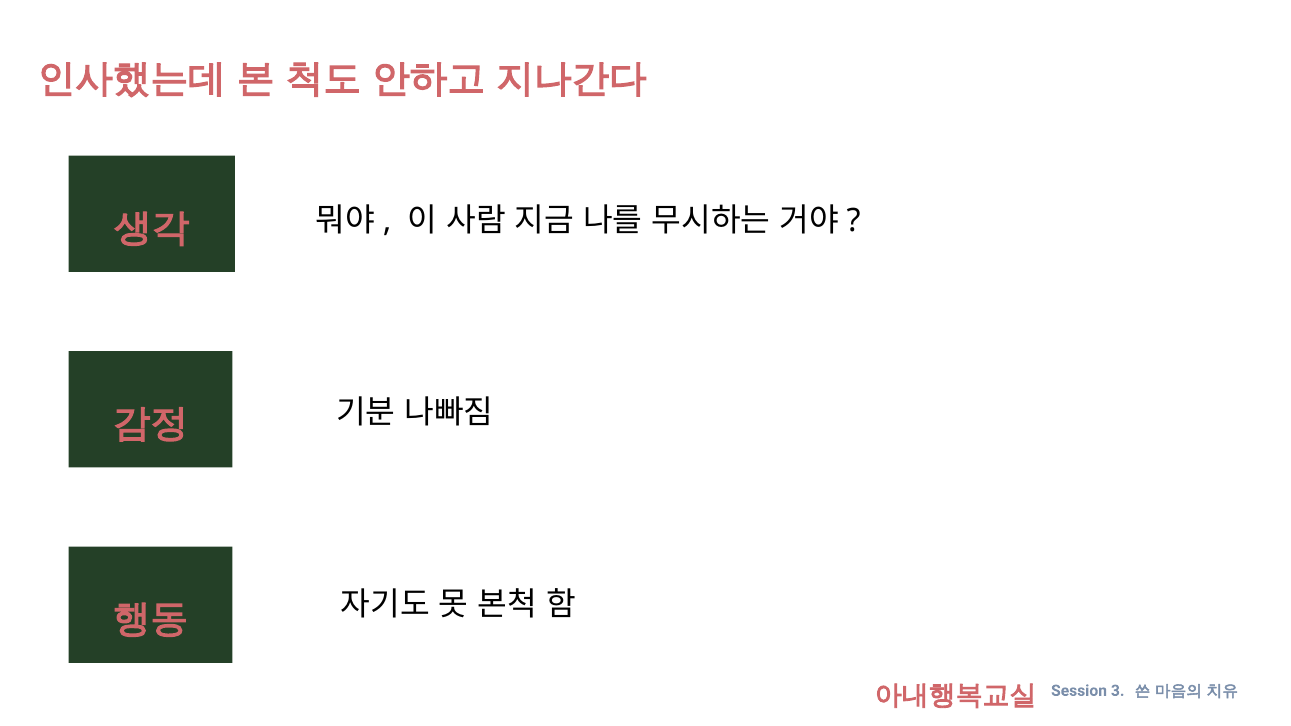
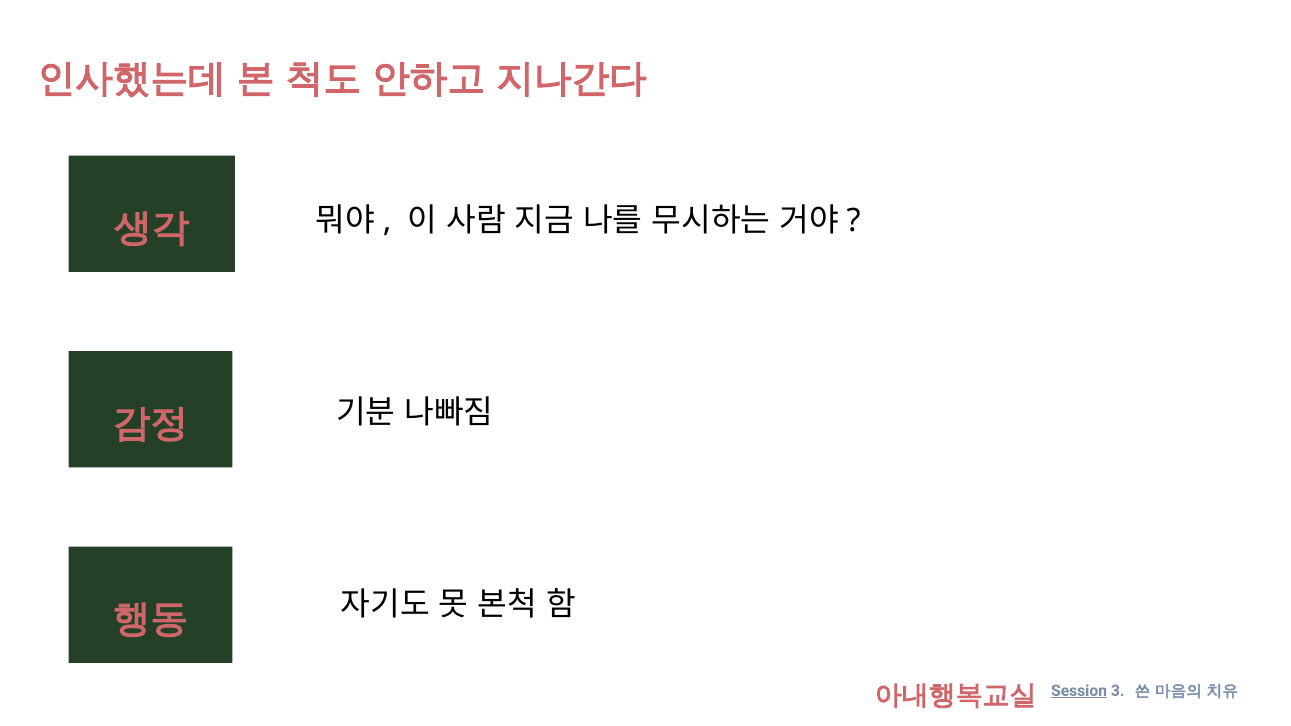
Session underline: none -> present
